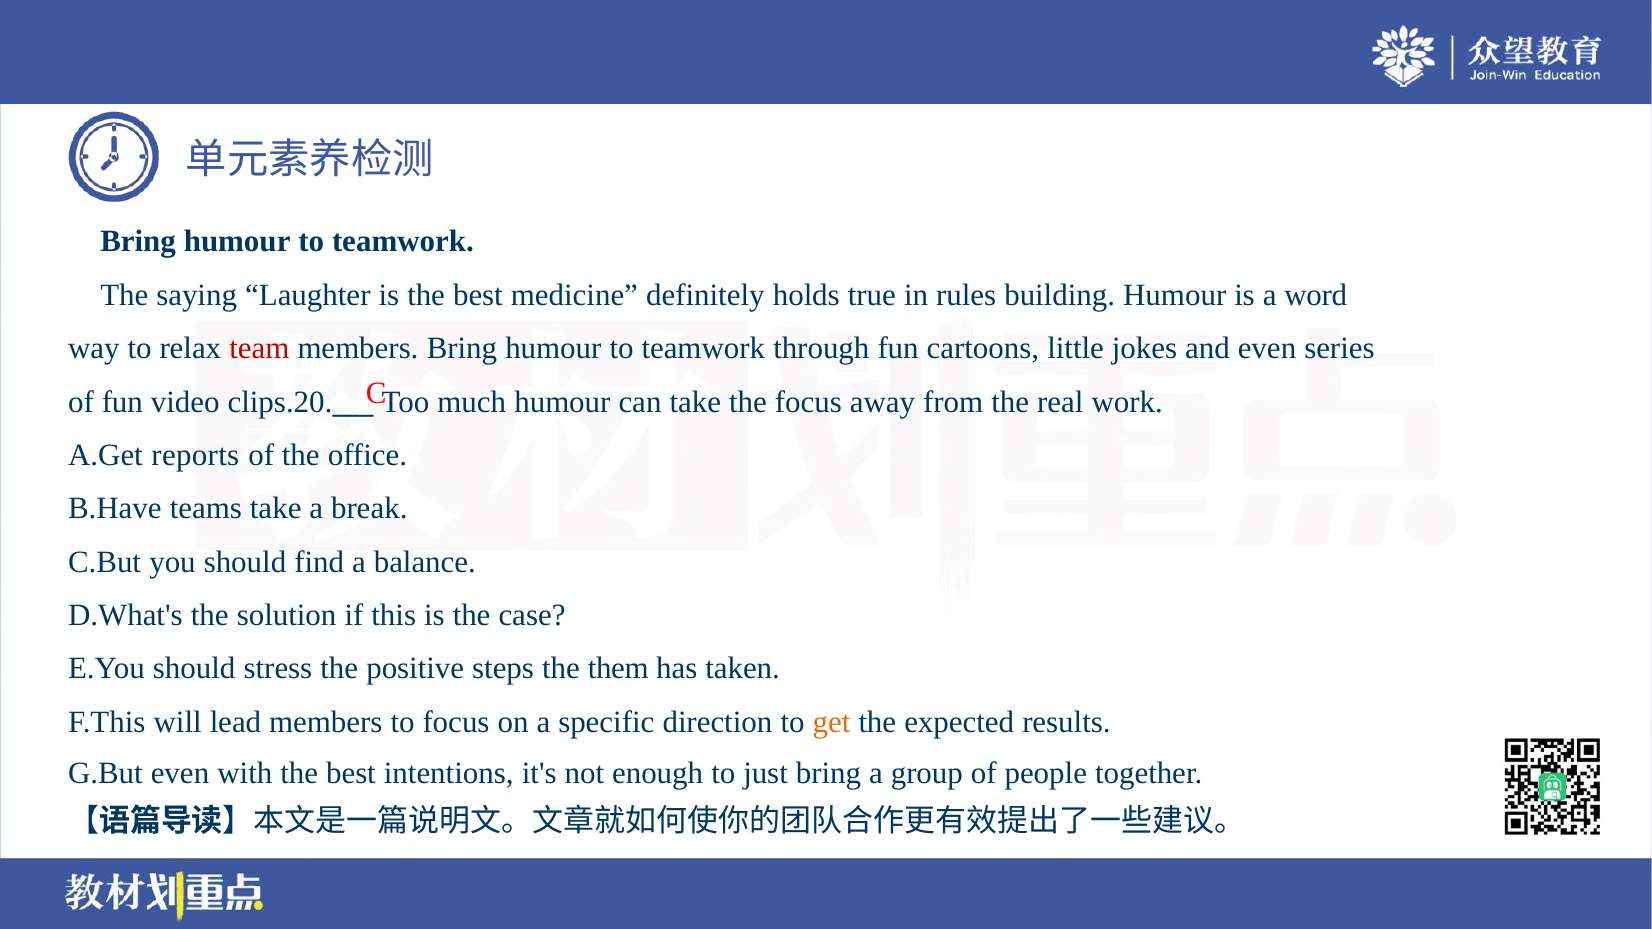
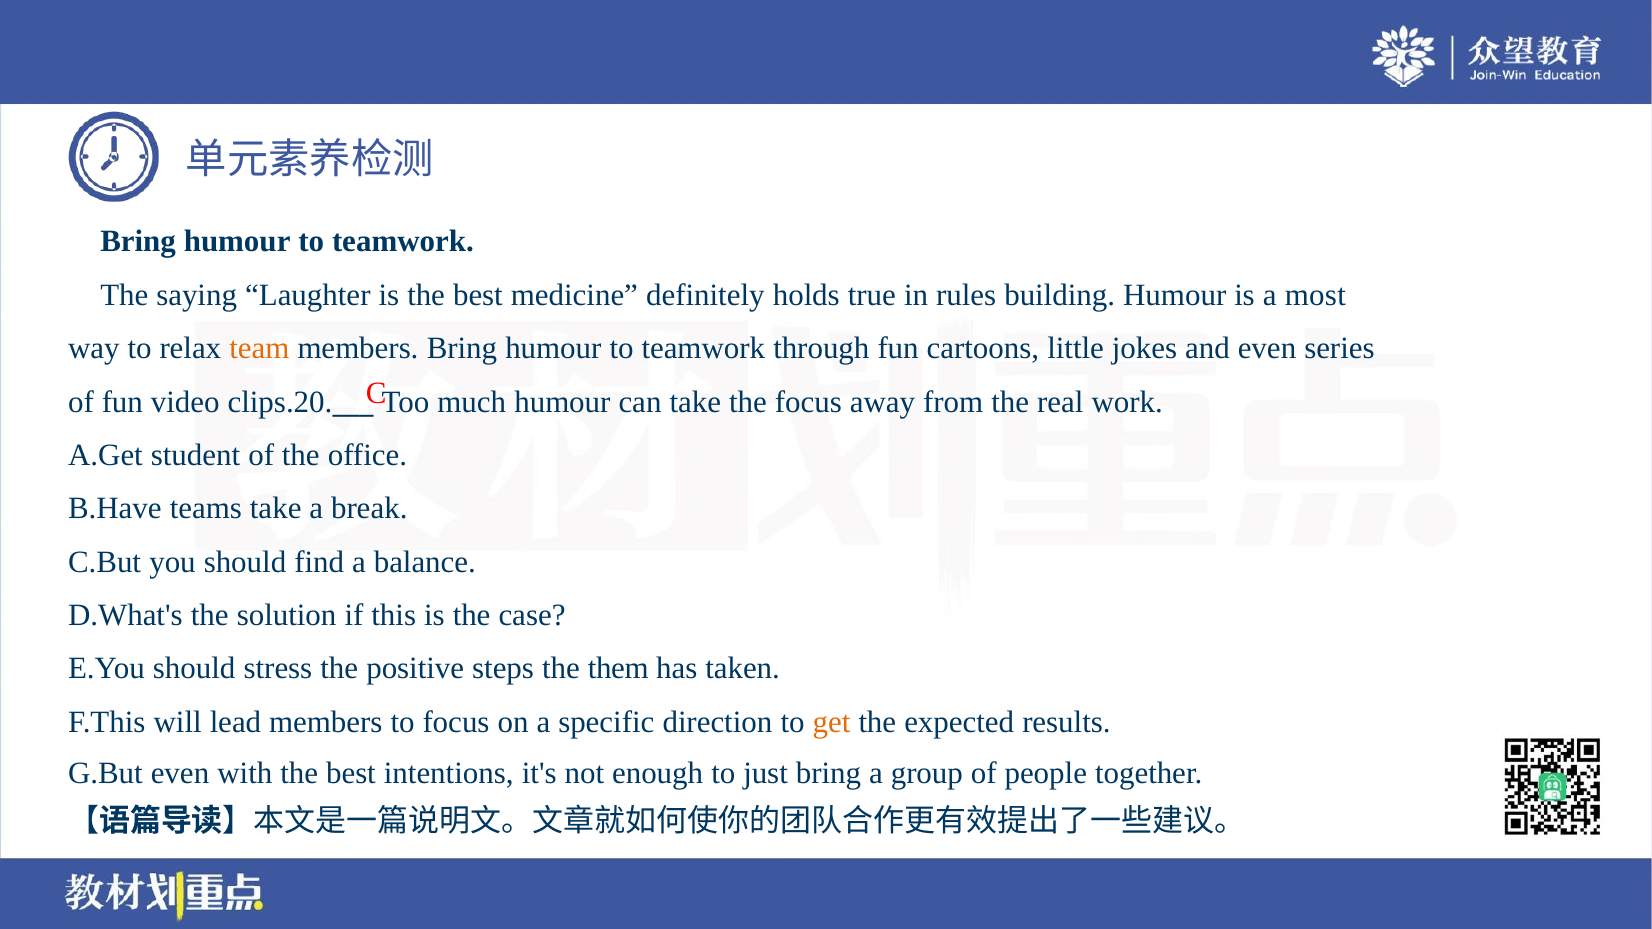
word: word -> most
team colour: red -> orange
reports: reports -> student
